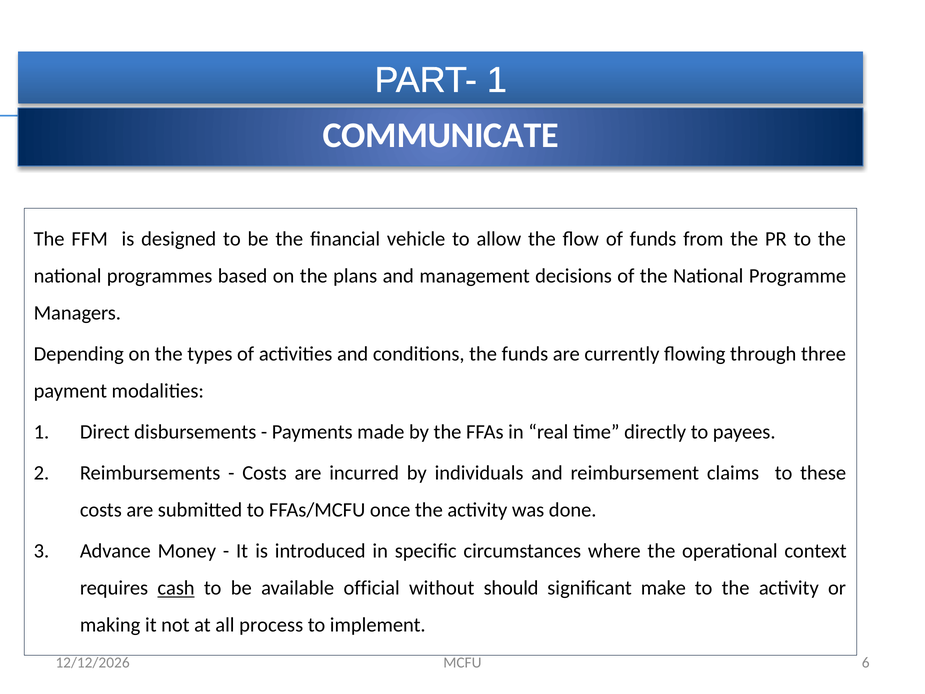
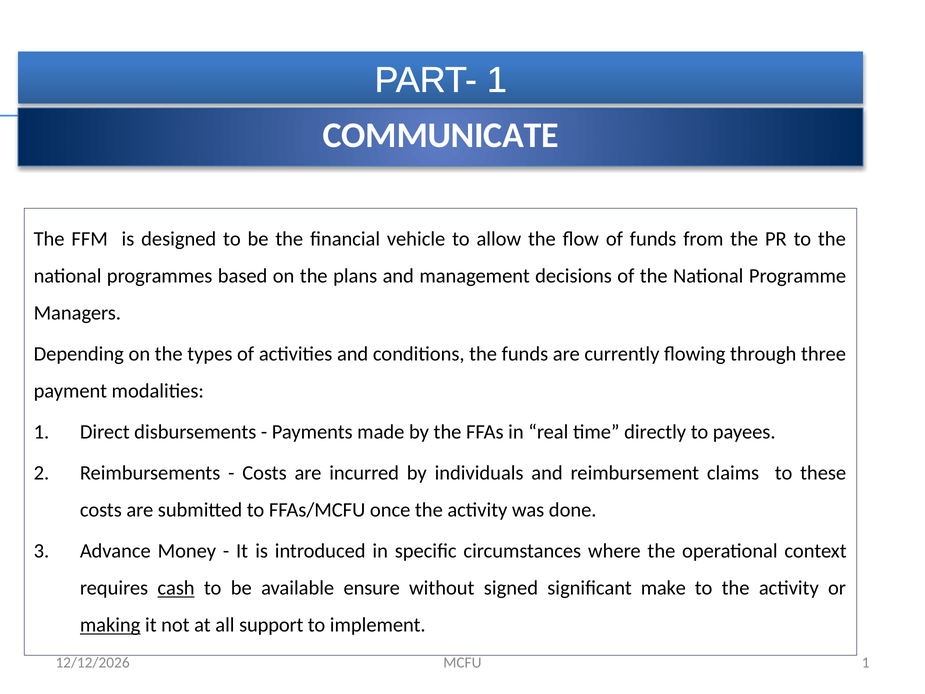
official: official -> ensure
should: should -> signed
making underline: none -> present
process: process -> support
MCFU 6: 6 -> 1
